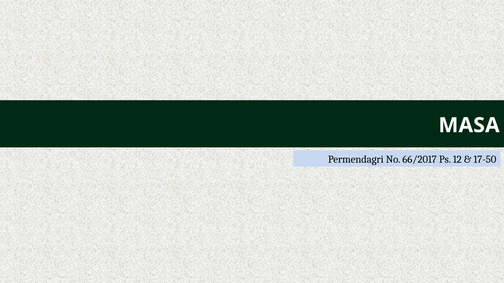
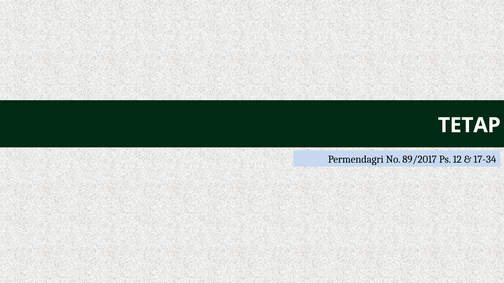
MASA: MASA -> TETAP
66/2017: 66/2017 -> 89/2017
17-50: 17-50 -> 17-34
